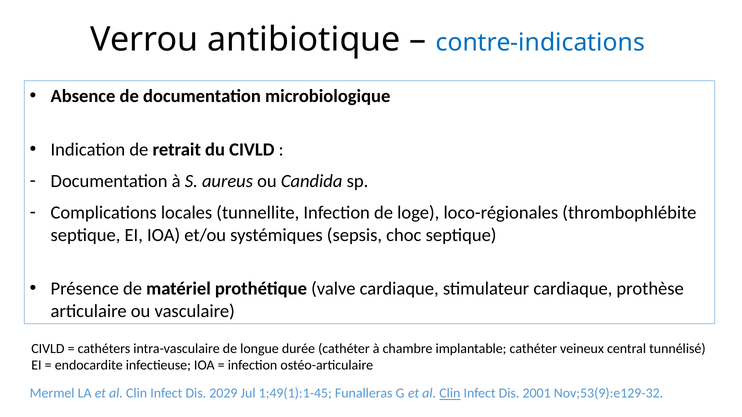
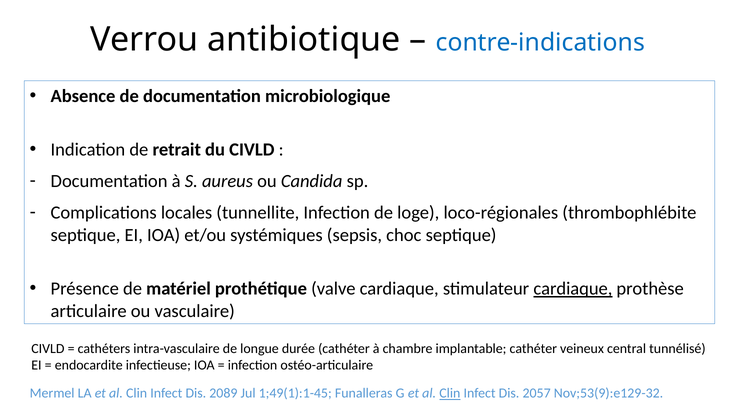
cardiaque at (573, 289) underline: none -> present
2029: 2029 -> 2089
2001: 2001 -> 2057
